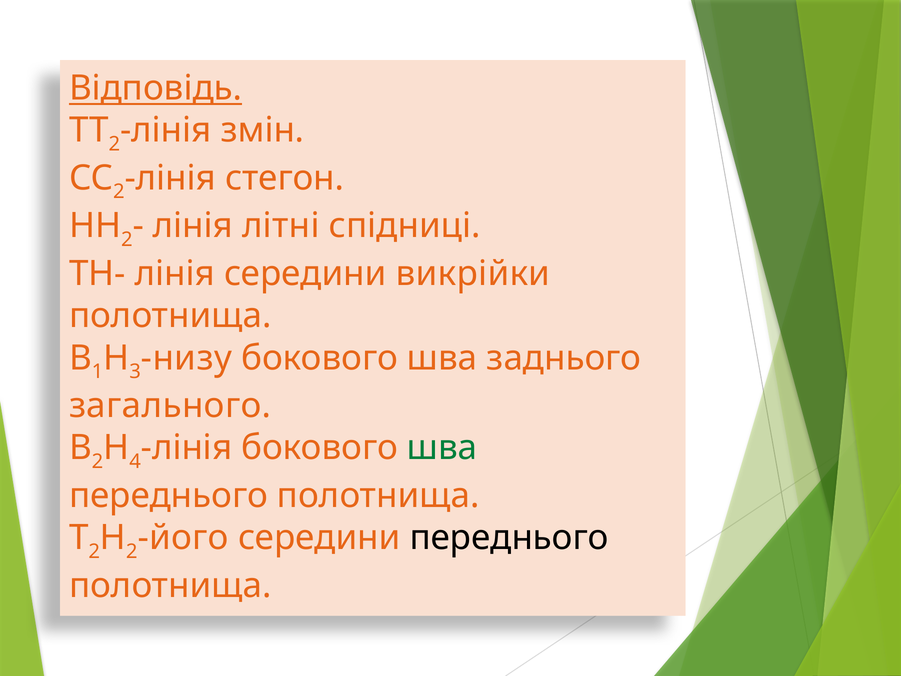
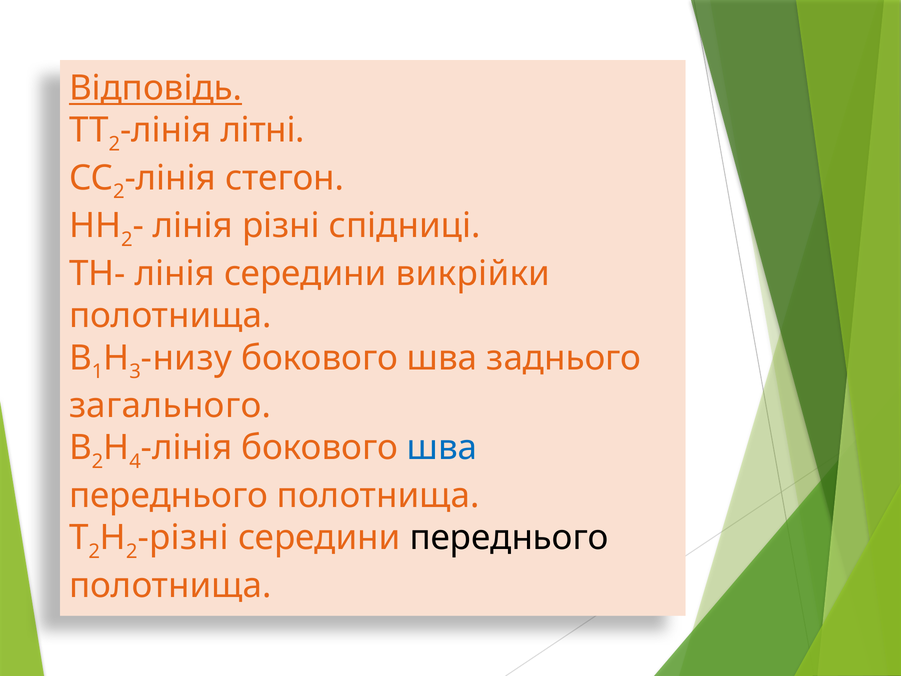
змін: змін -> літні
лінія літні: літні -> різні
шва at (442, 448) colour: green -> blue
його at (183, 538): його -> різні
